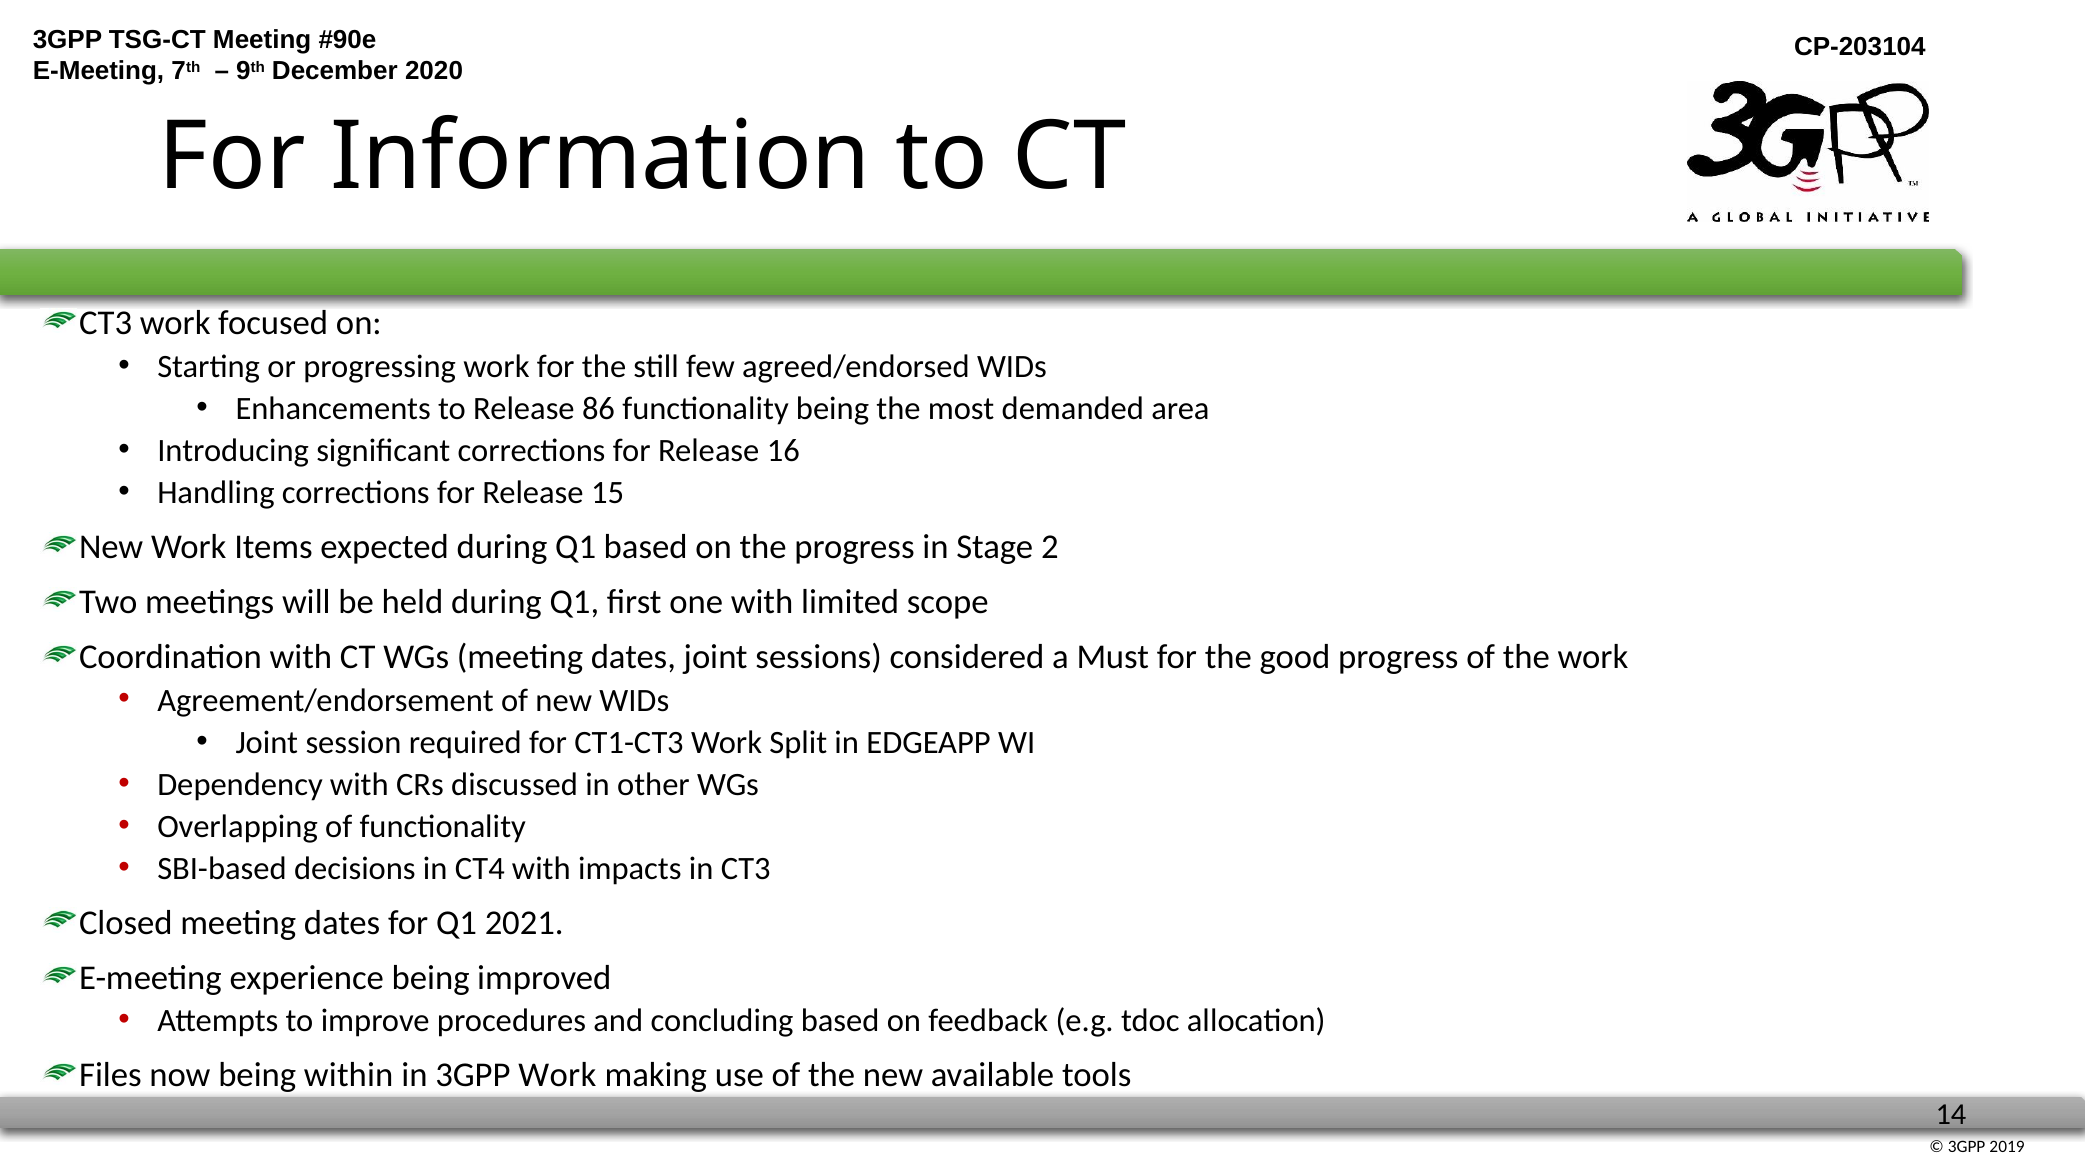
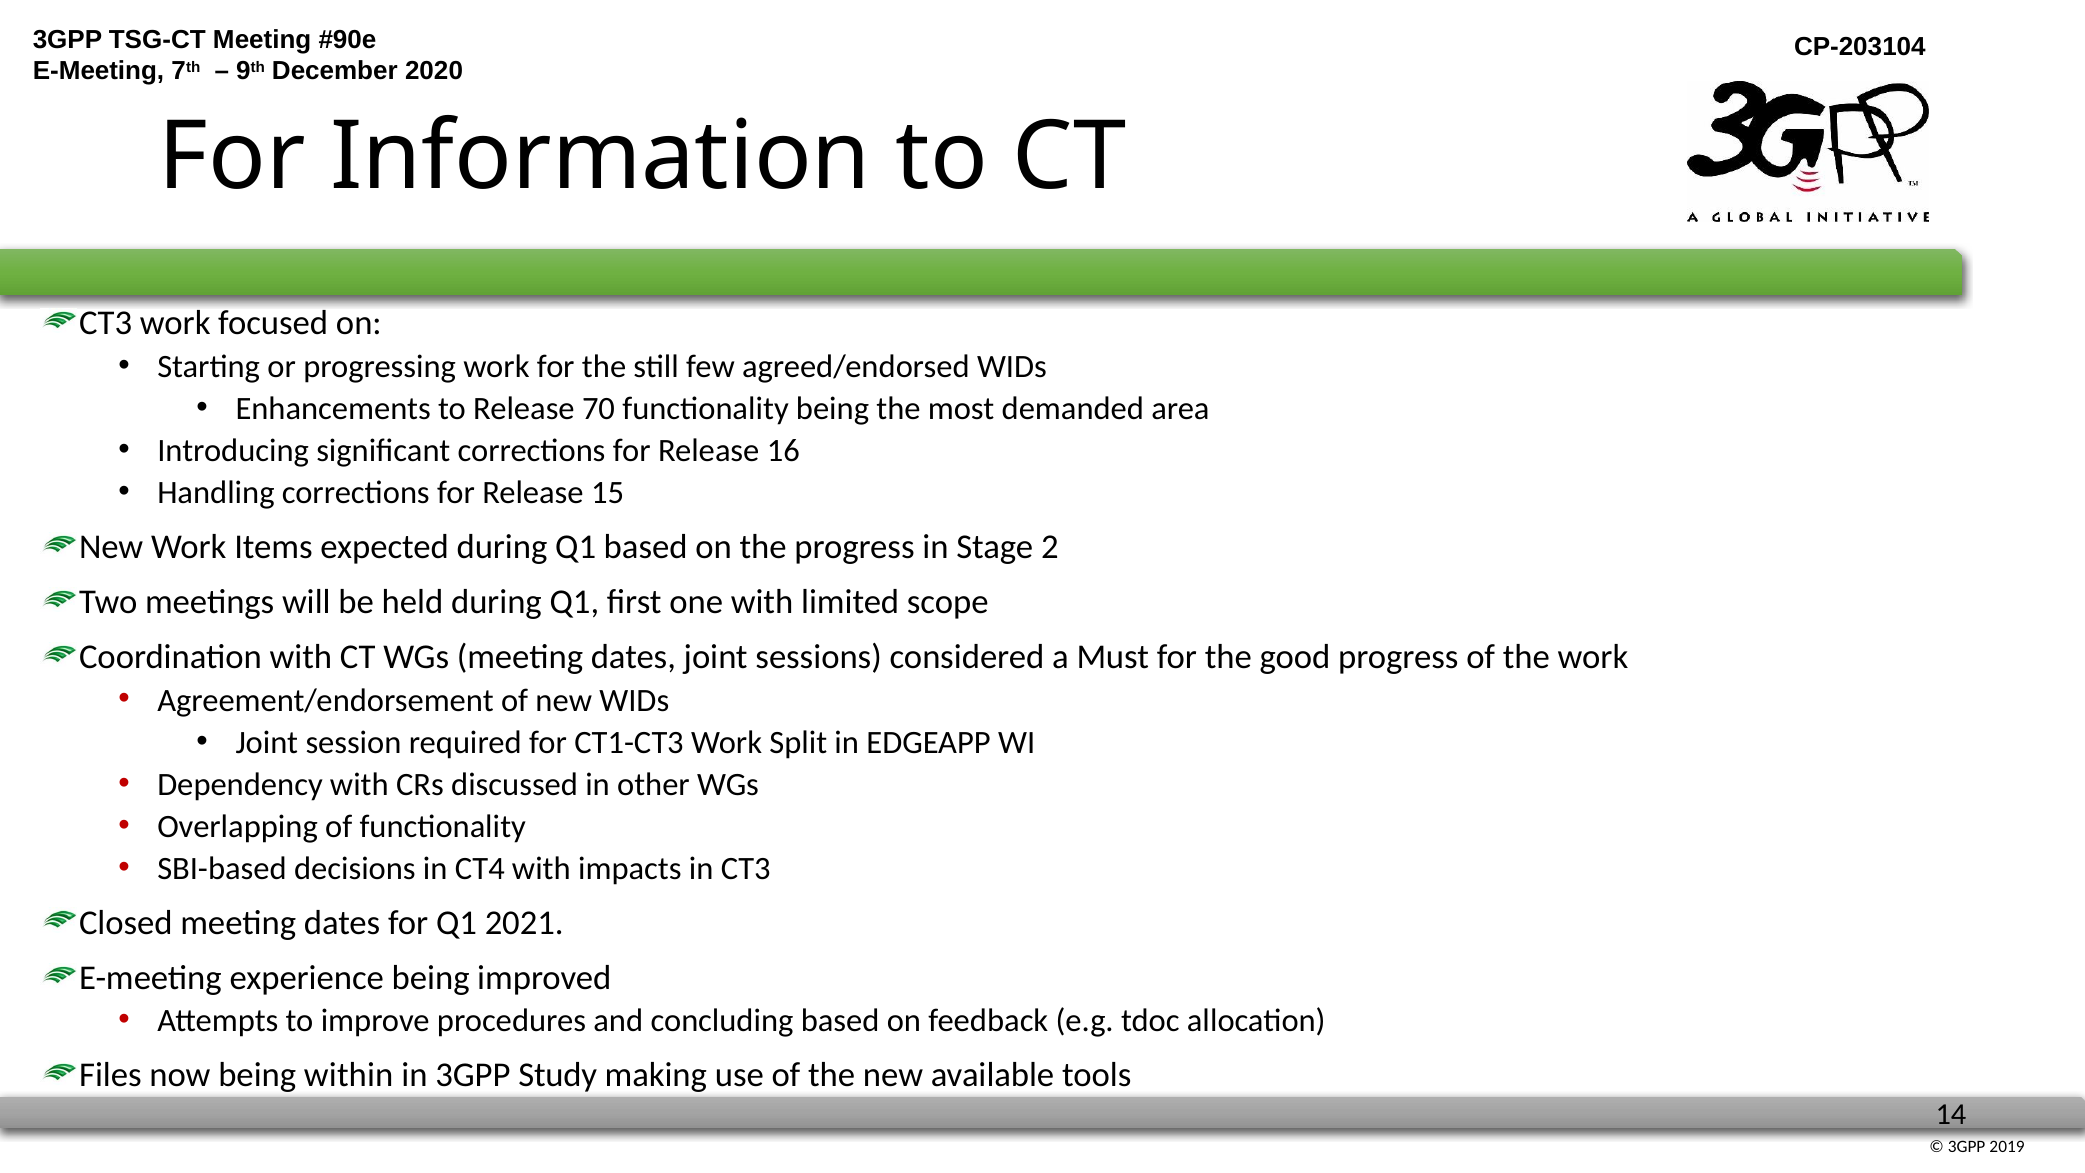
86: 86 -> 70
3GPP Work: Work -> Study
